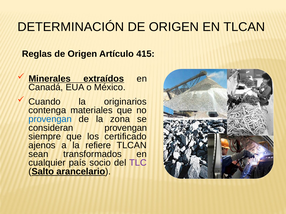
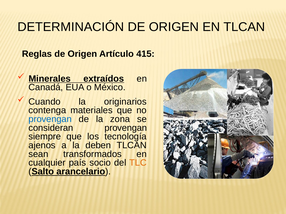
certificado: certificado -> tecnología
refiere: refiere -> deben
TLC colour: purple -> orange
